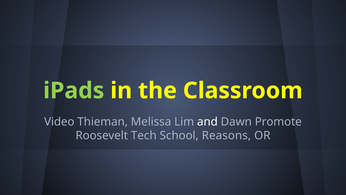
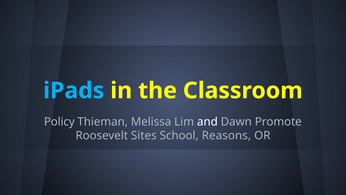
iPads colour: light green -> light blue
Video: Video -> Policy
Tech: Tech -> Sites
